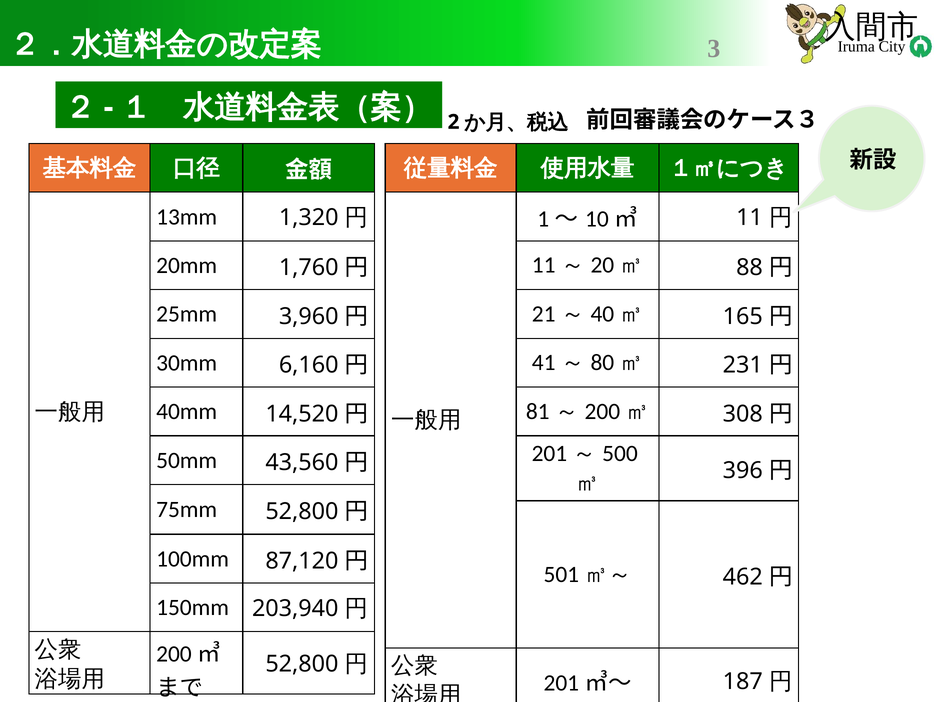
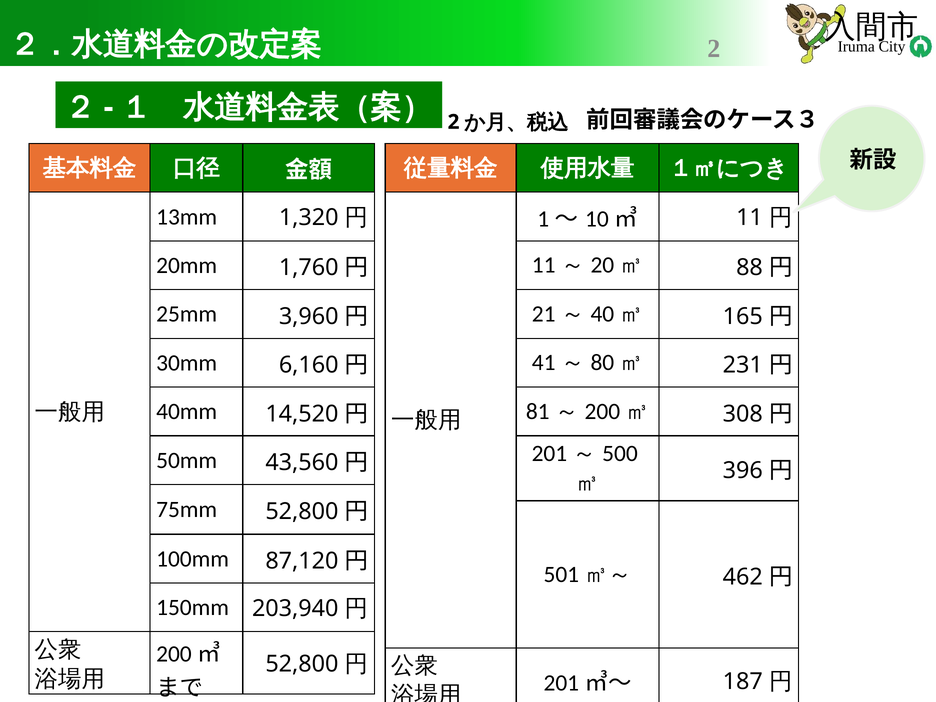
3 at (714, 49): 3 -> 2
